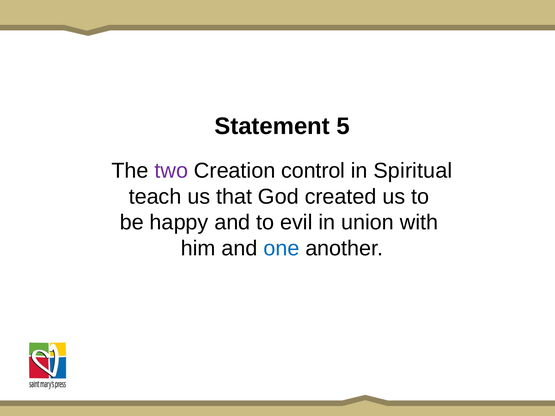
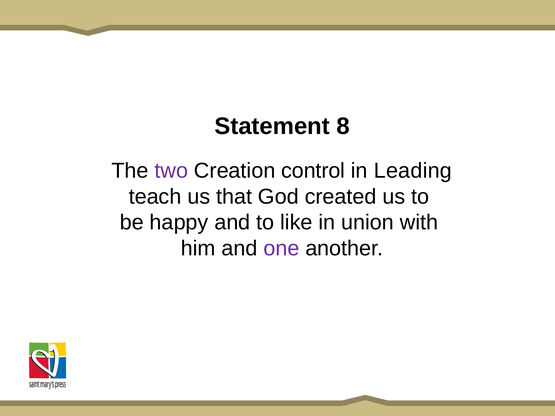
5: 5 -> 8
Spiritual: Spiritual -> Leading
evil: evil -> like
one colour: blue -> purple
